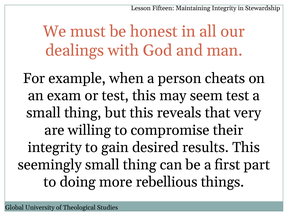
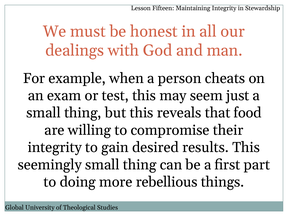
seem test: test -> just
very: very -> food
